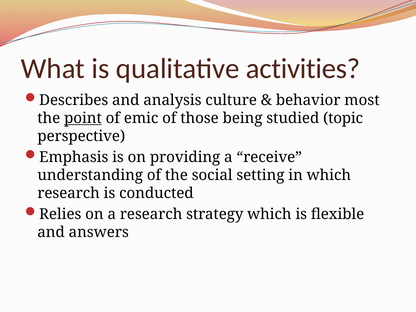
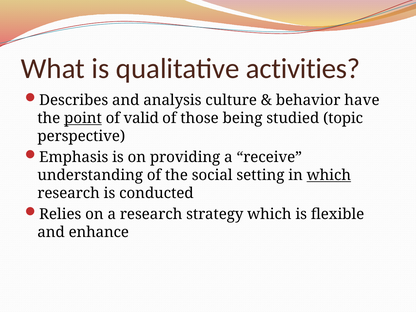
most: most -> have
emic: emic -> valid
which at (329, 175) underline: none -> present
answers: answers -> enhance
